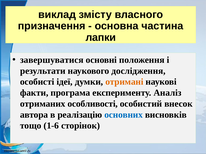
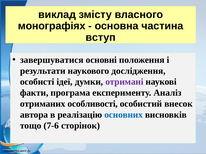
призначення: призначення -> монографіях
лапки: лапки -> вступ
отримані colour: orange -> purple
1-6: 1-6 -> 7-6
